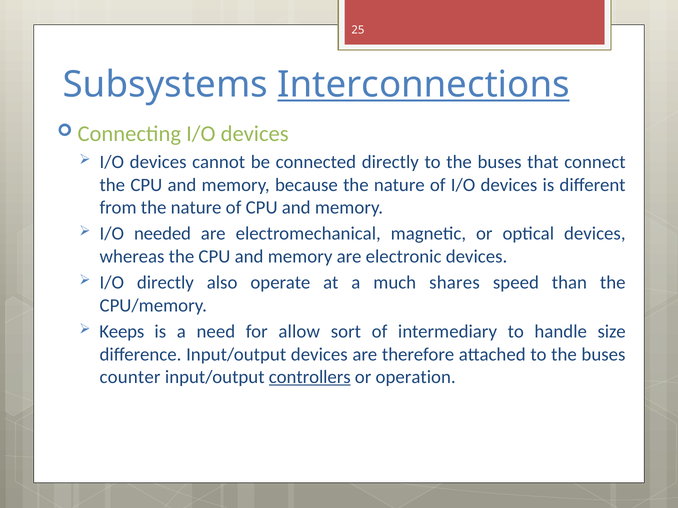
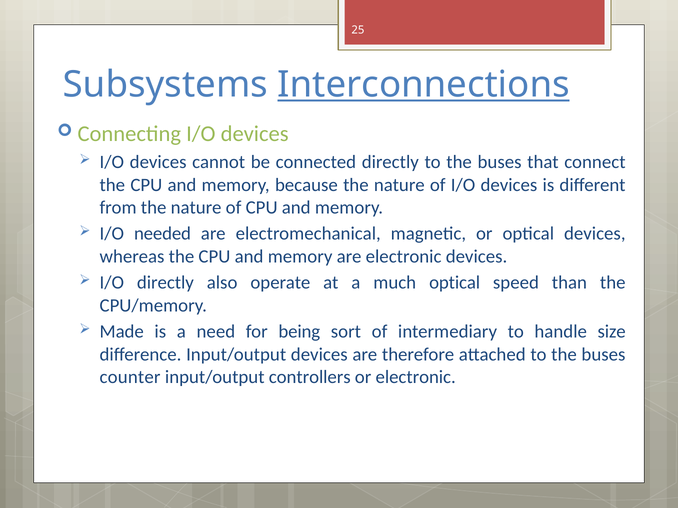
much shares: shares -> optical
Keeps: Keeps -> Made
allow: allow -> being
controllers underline: present -> none
or operation: operation -> electronic
